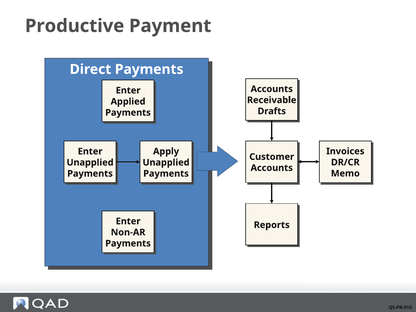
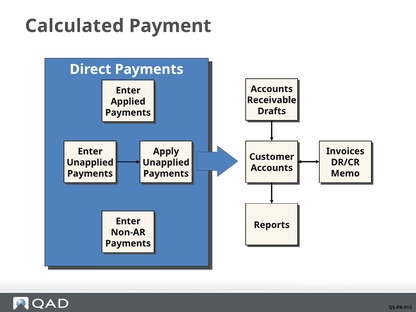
Productive: Productive -> Calculated
